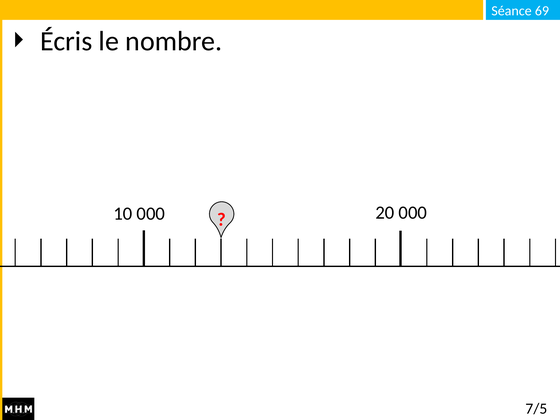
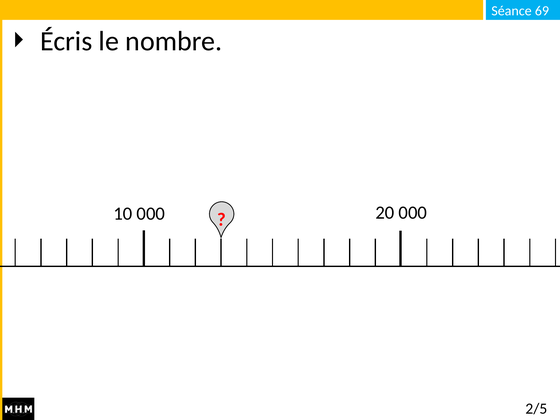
7/5: 7/5 -> 2/5
